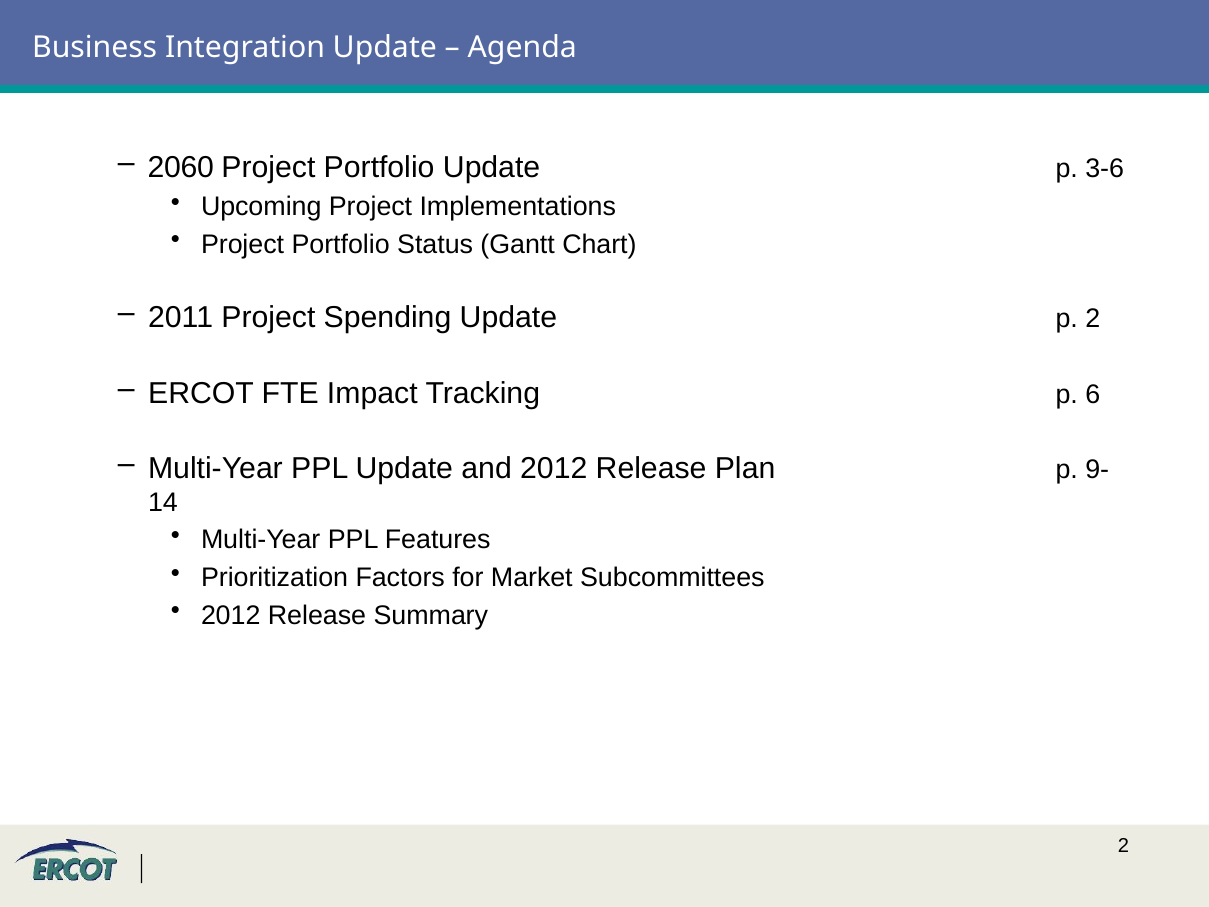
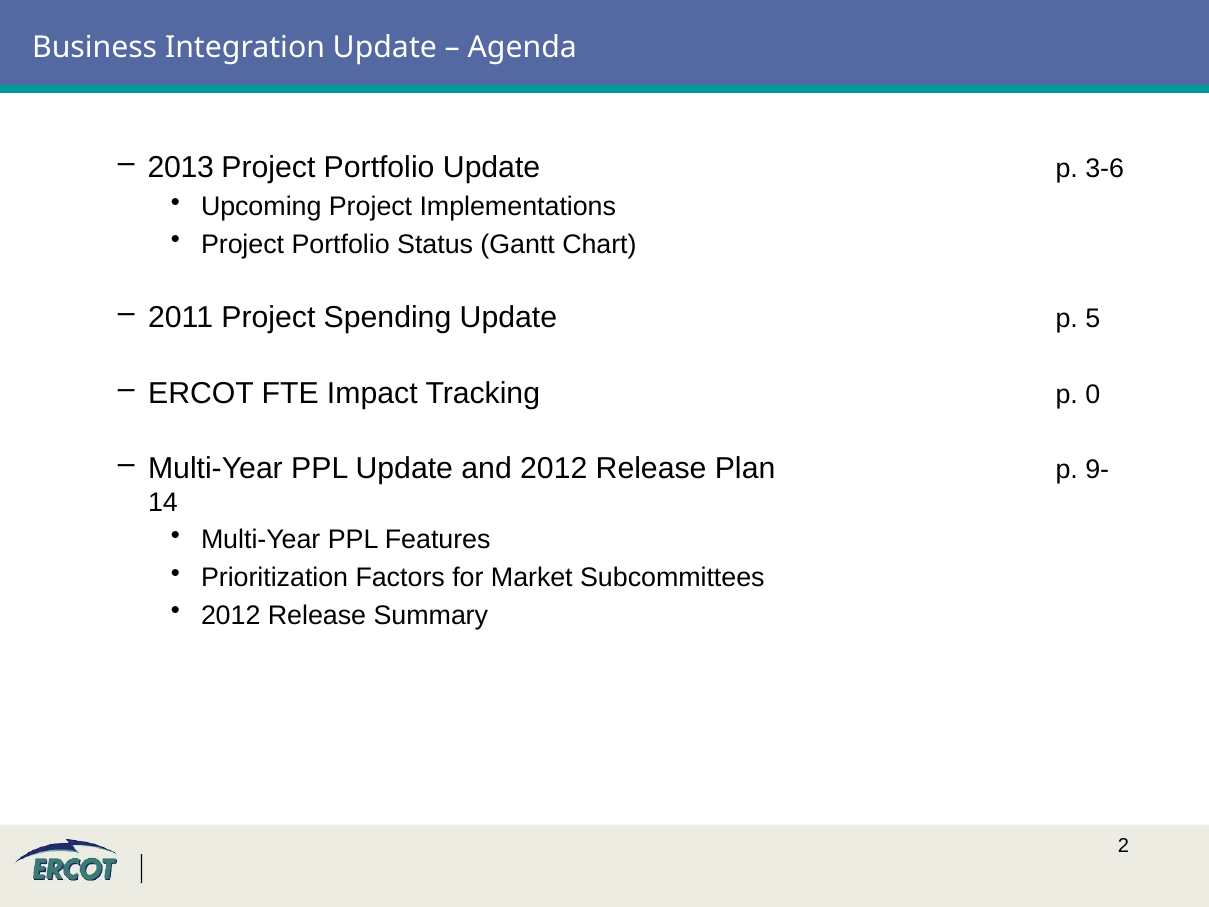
2060: 2060 -> 2013
p 2: 2 -> 5
6: 6 -> 0
